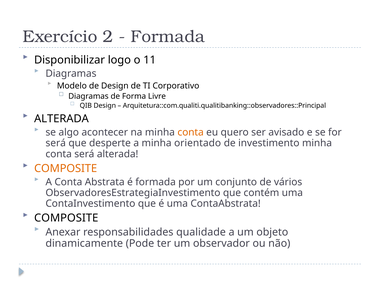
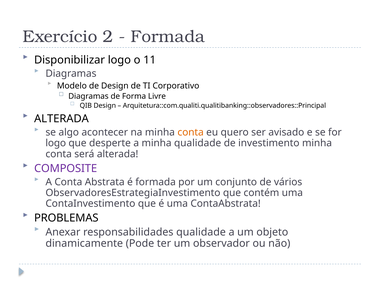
será at (56, 143): será -> logo
minha orientado: orientado -> qualidade
COMPOSITE at (66, 168) colour: orange -> purple
COMPOSITE at (66, 218): COMPOSITE -> PROBLEMAS
